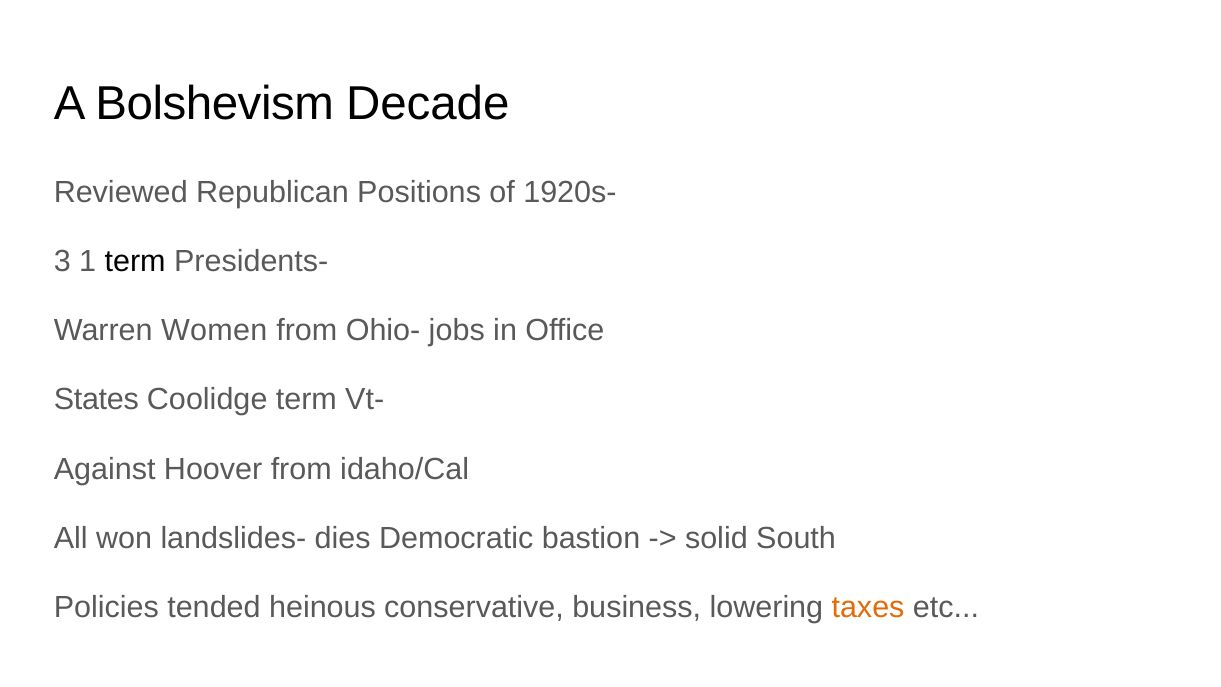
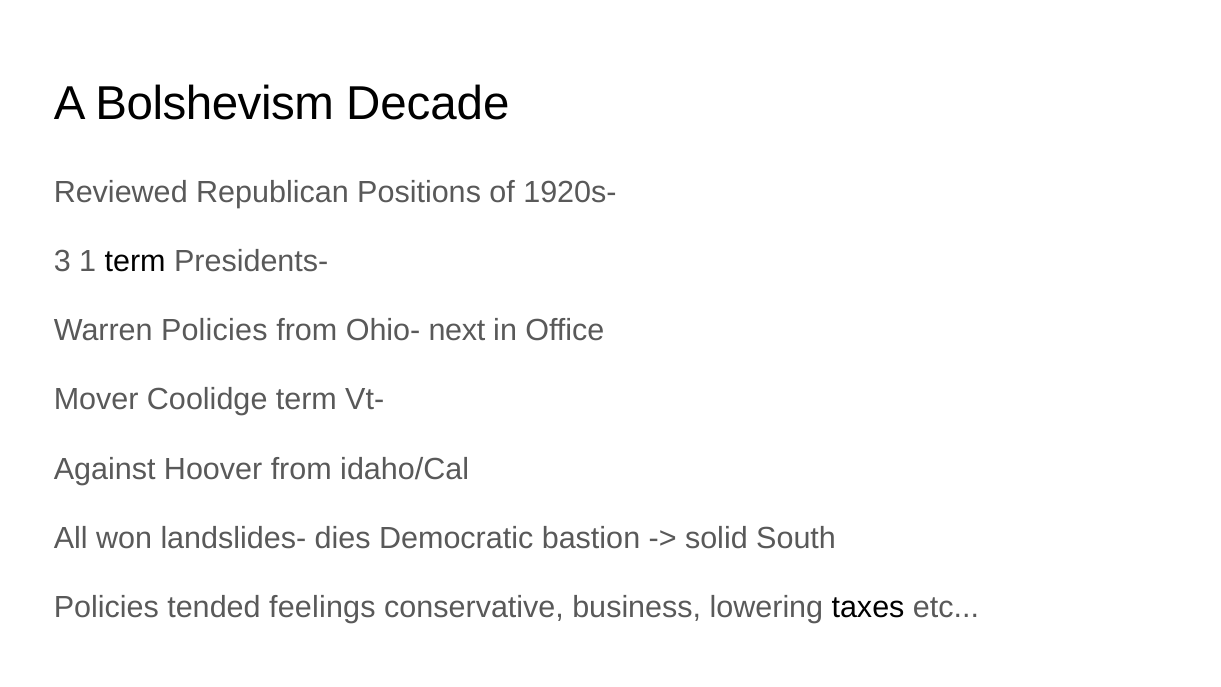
Warren Women: Women -> Policies
jobs: jobs -> next
States: States -> Mover
heinous: heinous -> feelings
taxes colour: orange -> black
